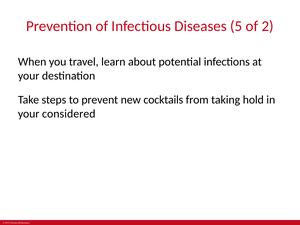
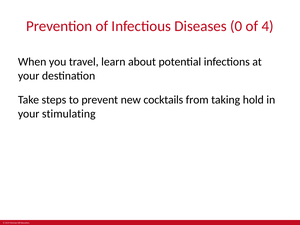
5: 5 -> 0
2: 2 -> 4
considered: considered -> stimulating
